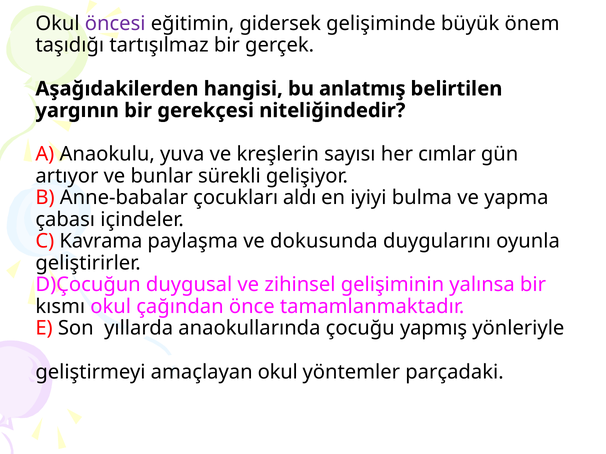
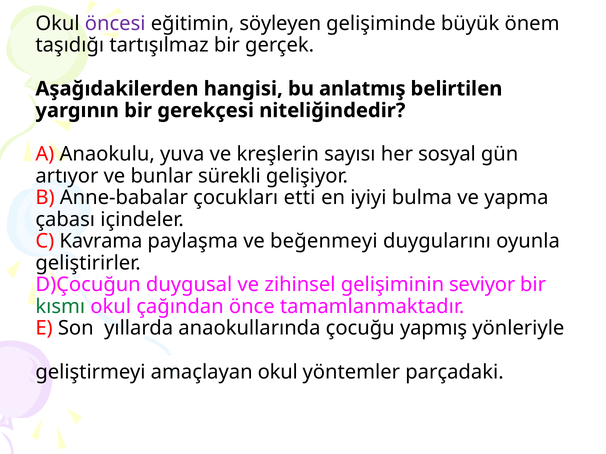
gidersek: gidersek -> söyleyen
cımlar: cımlar -> sosyal
aldı: aldı -> etti
dokusunda: dokusunda -> beğenmeyi
yalınsa: yalınsa -> seviyor
kısmı colour: black -> green
